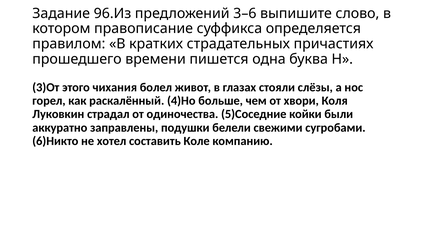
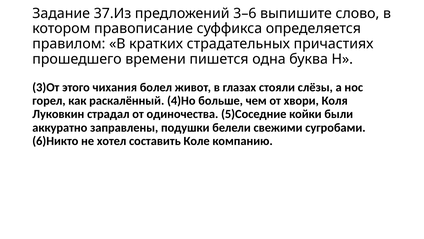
96.Из: 96.Из -> 37.Из
